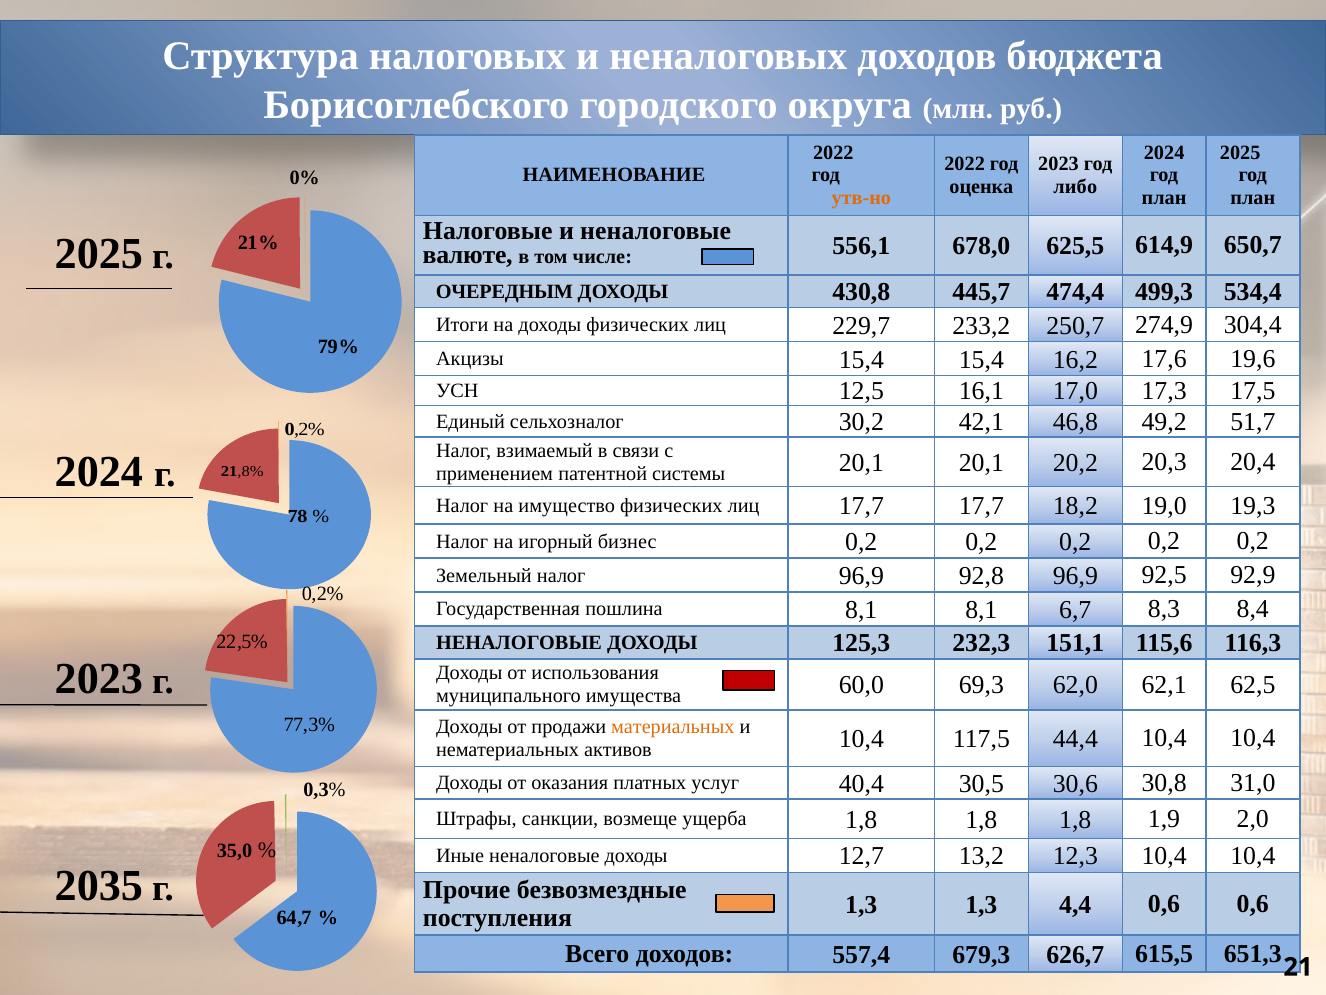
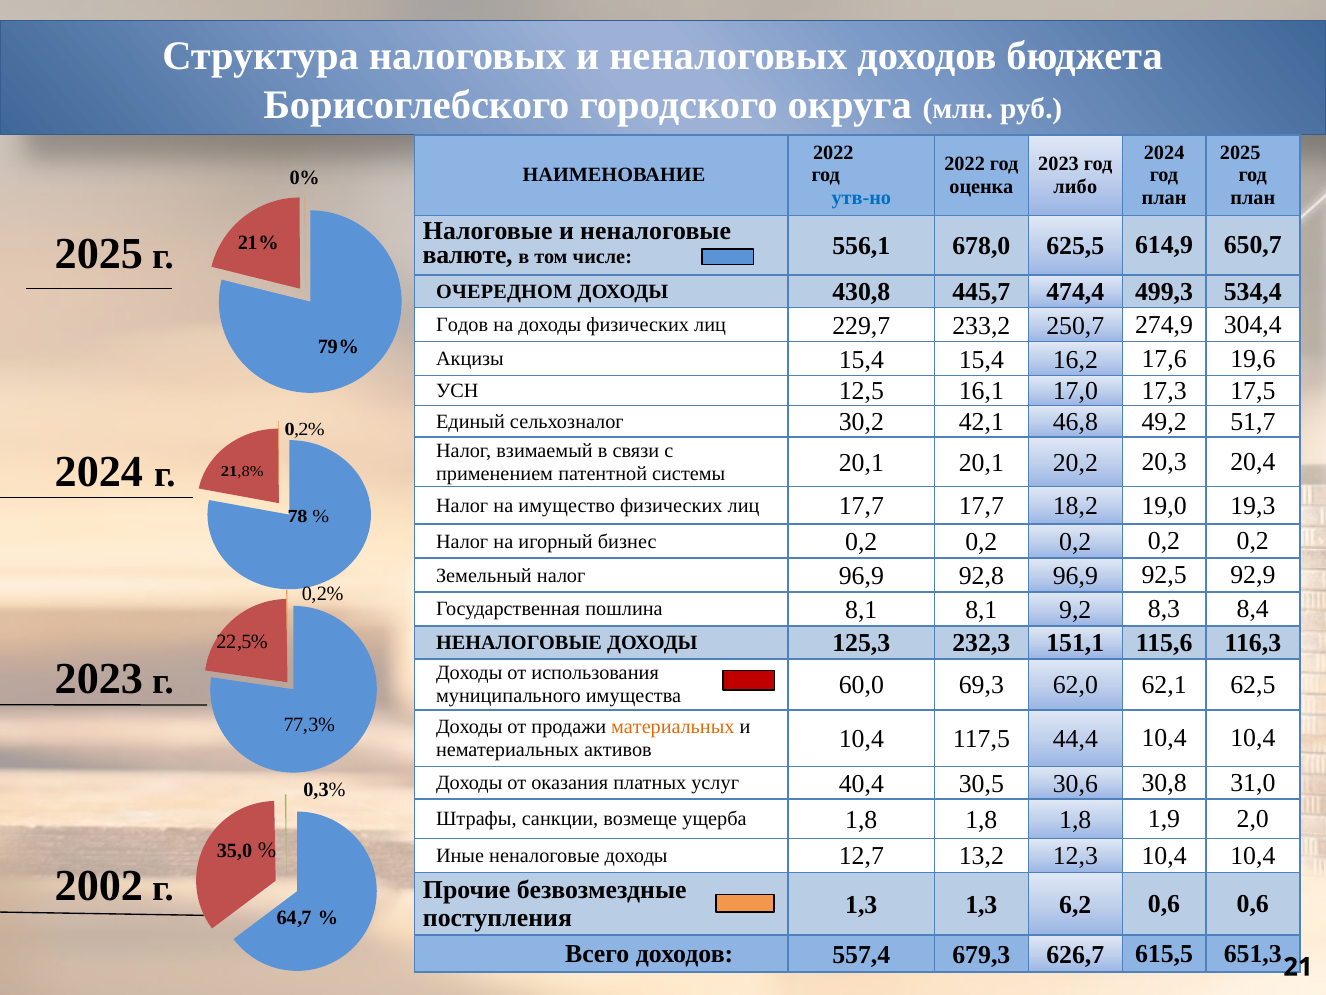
утв-но colour: orange -> blue
ОЧЕРЕДНЫМ: ОЧЕРЕДНЫМ -> ОЧЕРЕДНОМ
Итоги: Итоги -> Годов
6,7: 6,7 -> 9,2
2035: 2035 -> 2002
4,4: 4,4 -> 6,2
